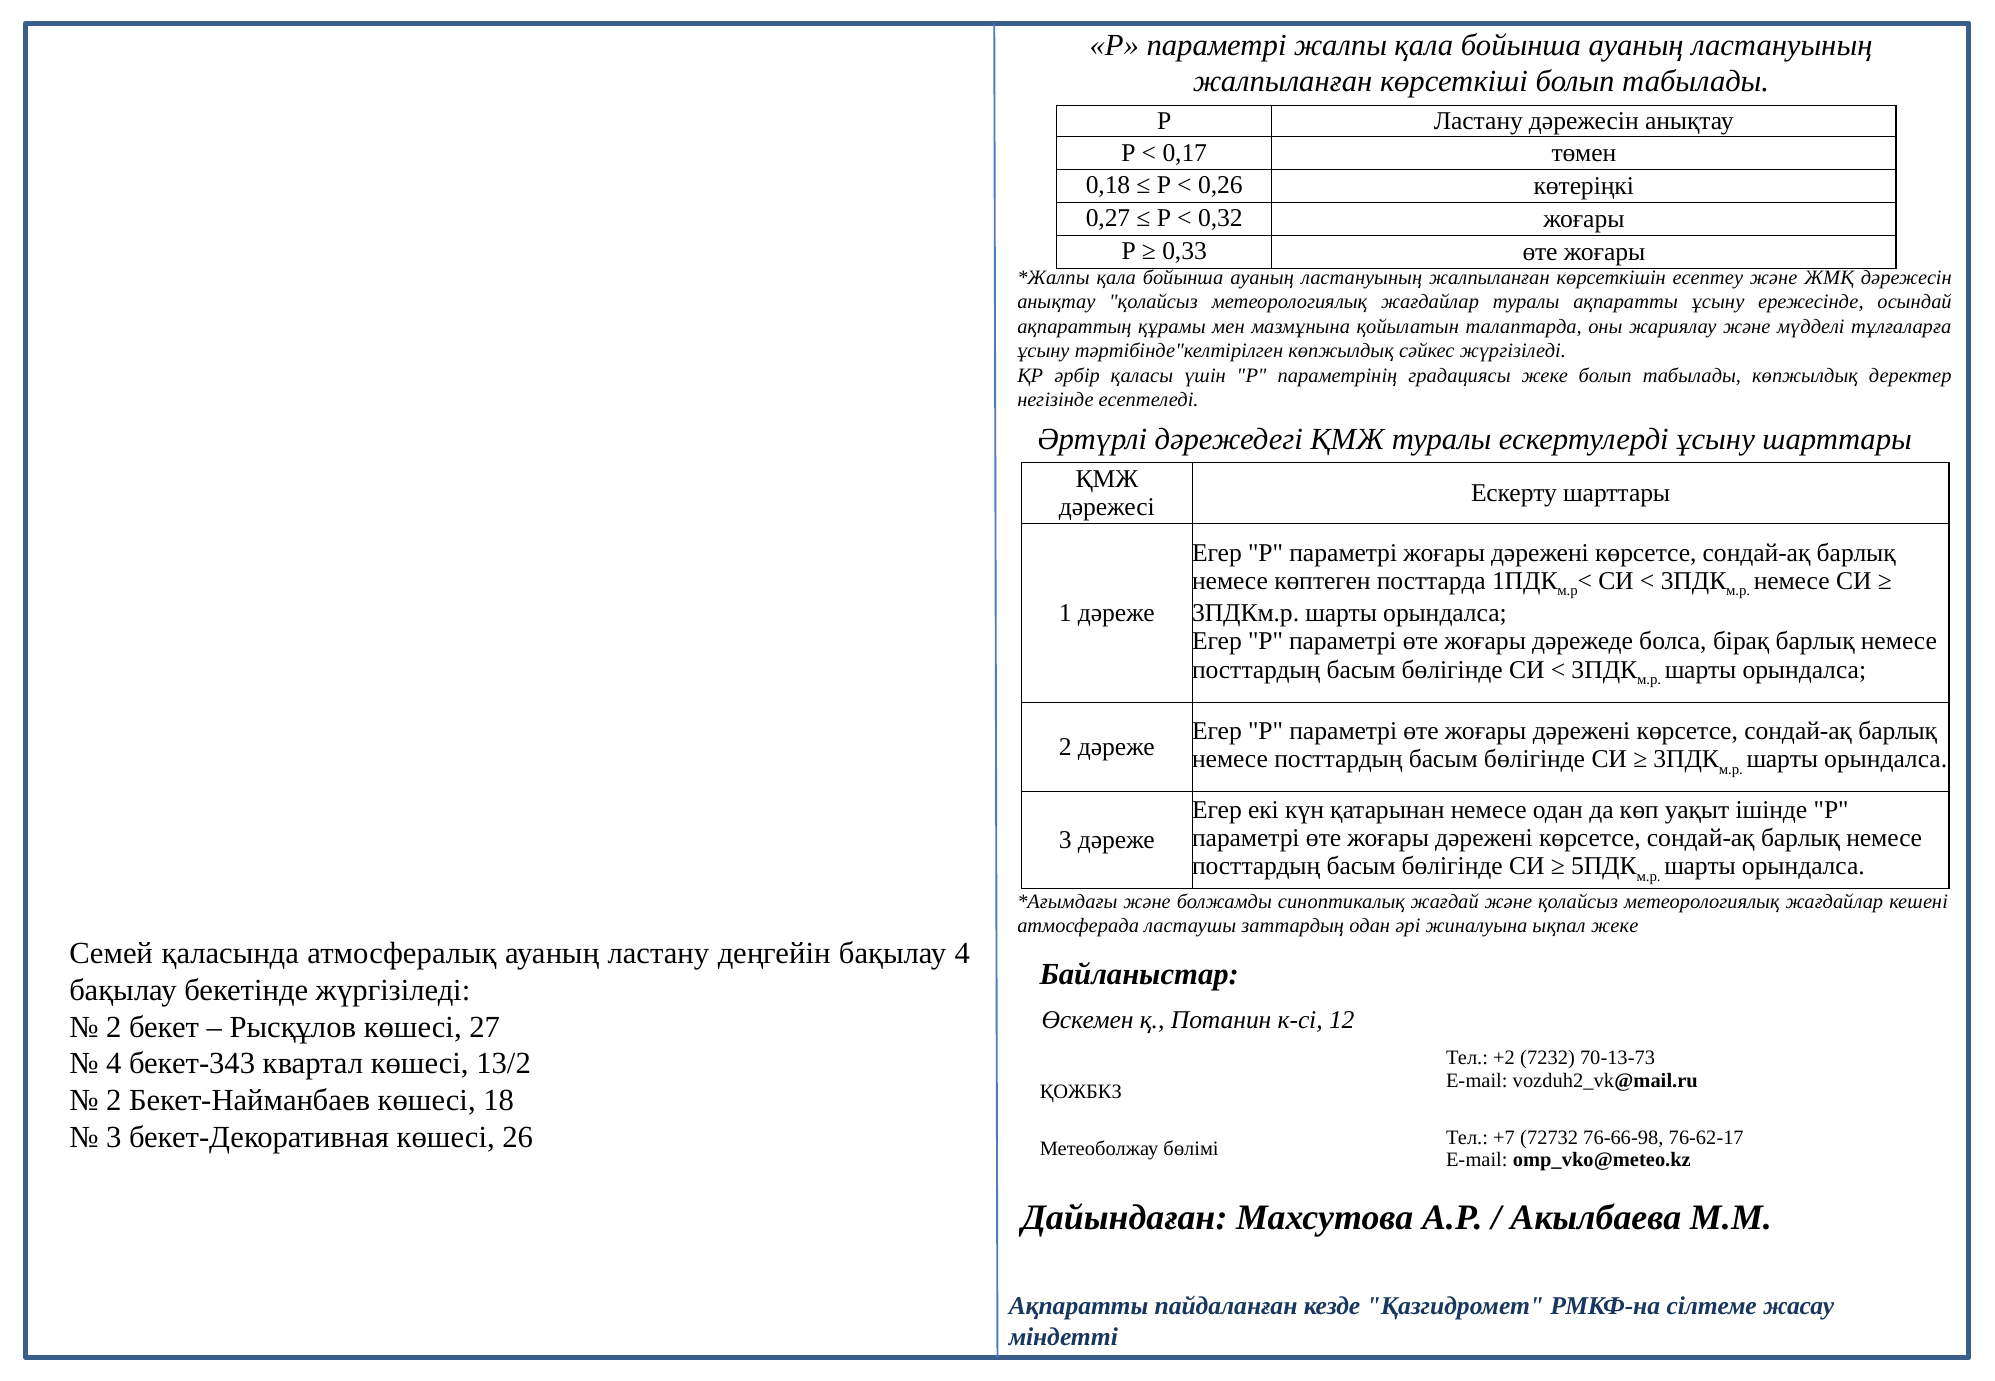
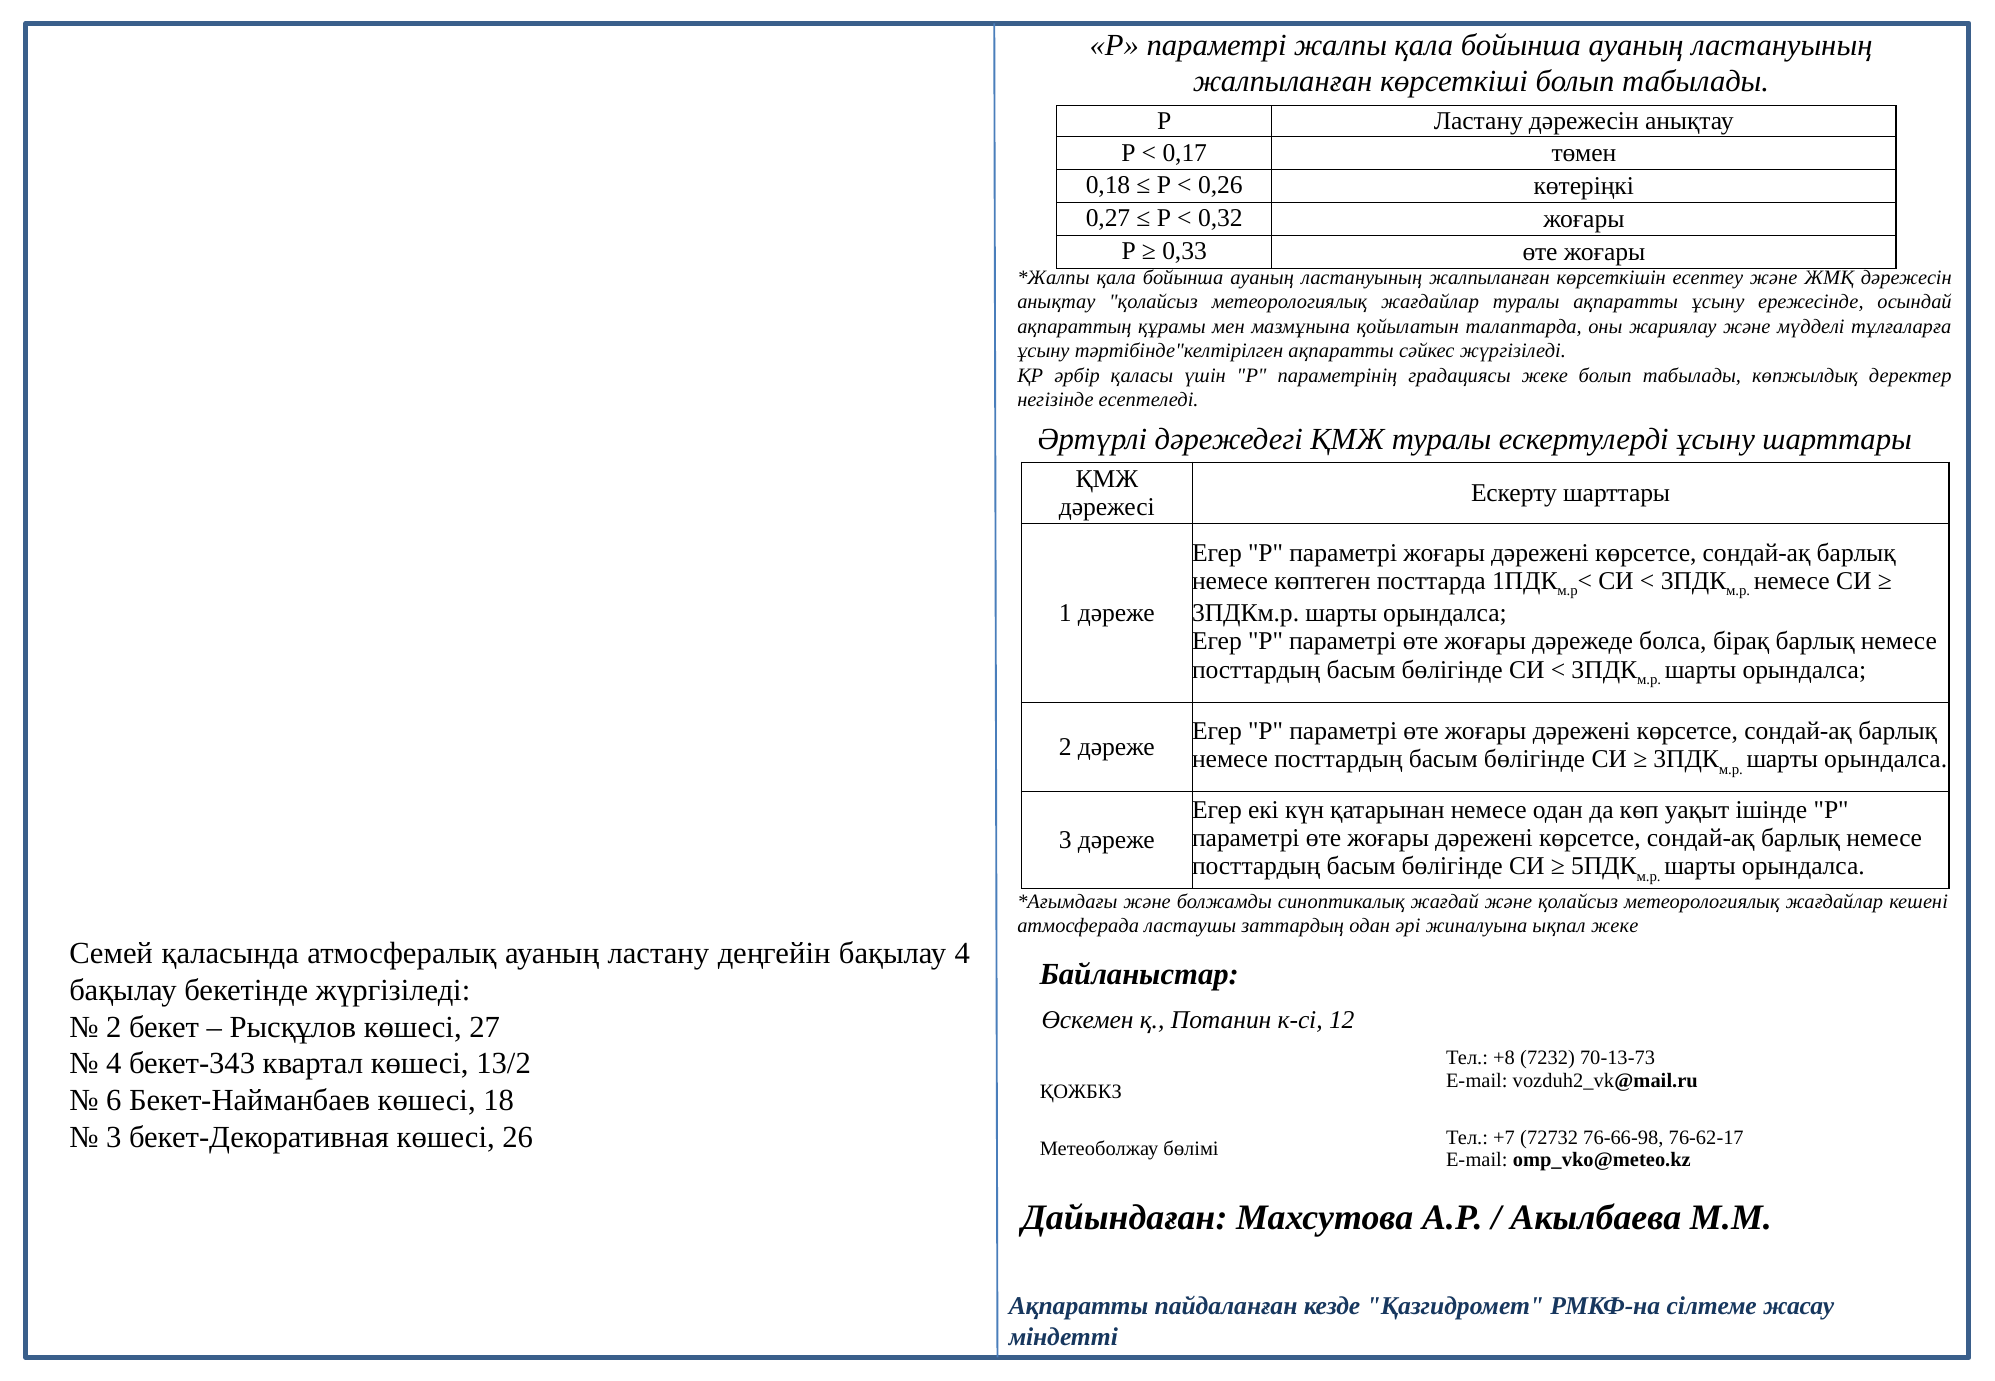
тәртібінде"келтірілген көпжылдық: көпжылдық -> ақпаратты
+2: +2 -> +8
2 at (114, 1101): 2 -> 6
